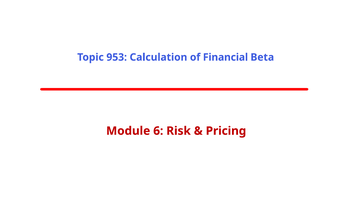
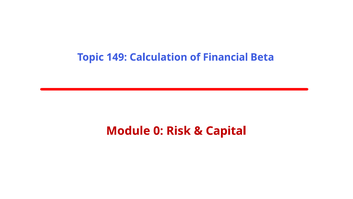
953: 953 -> 149
6: 6 -> 0
Pricing: Pricing -> Capital
